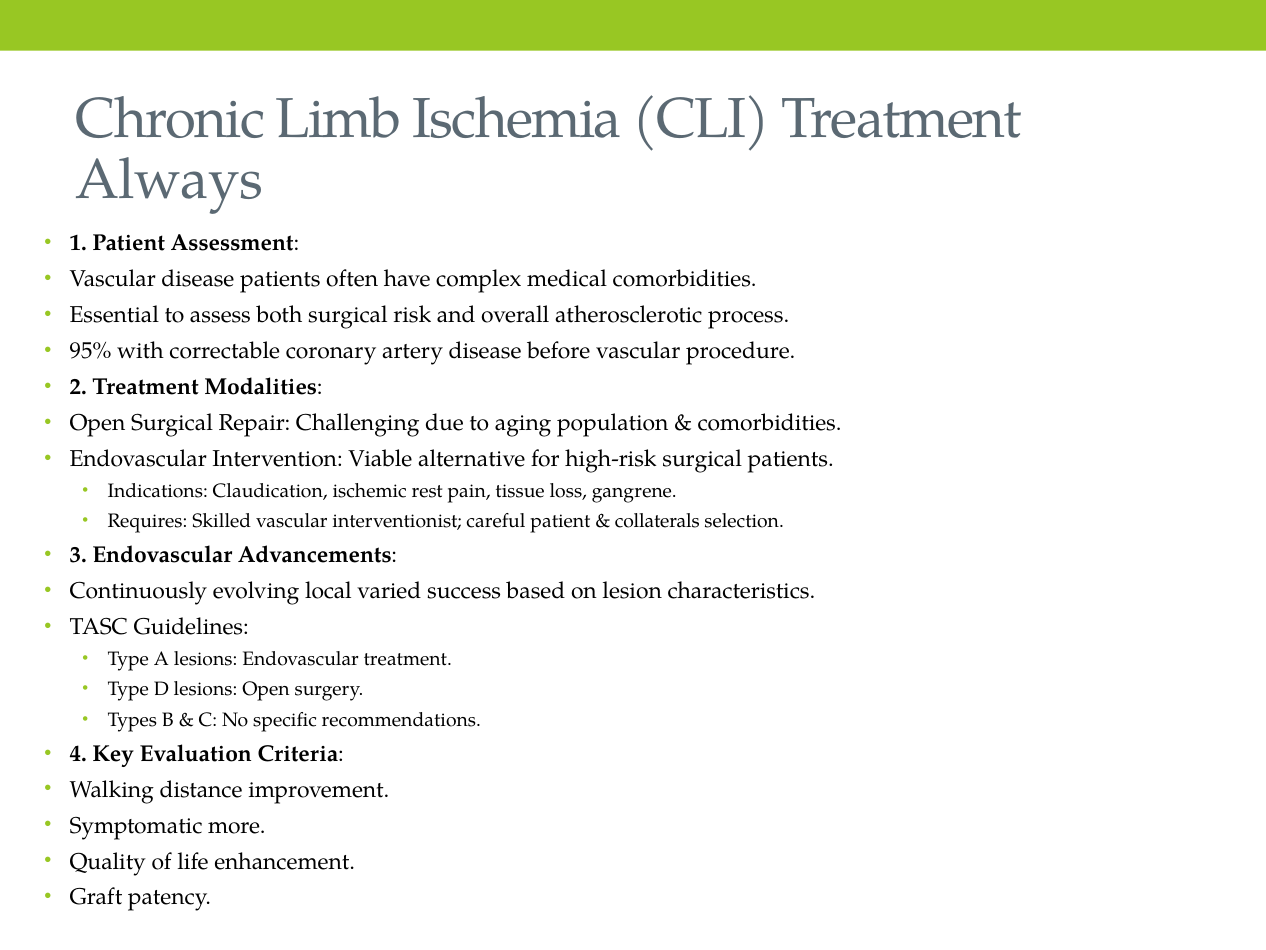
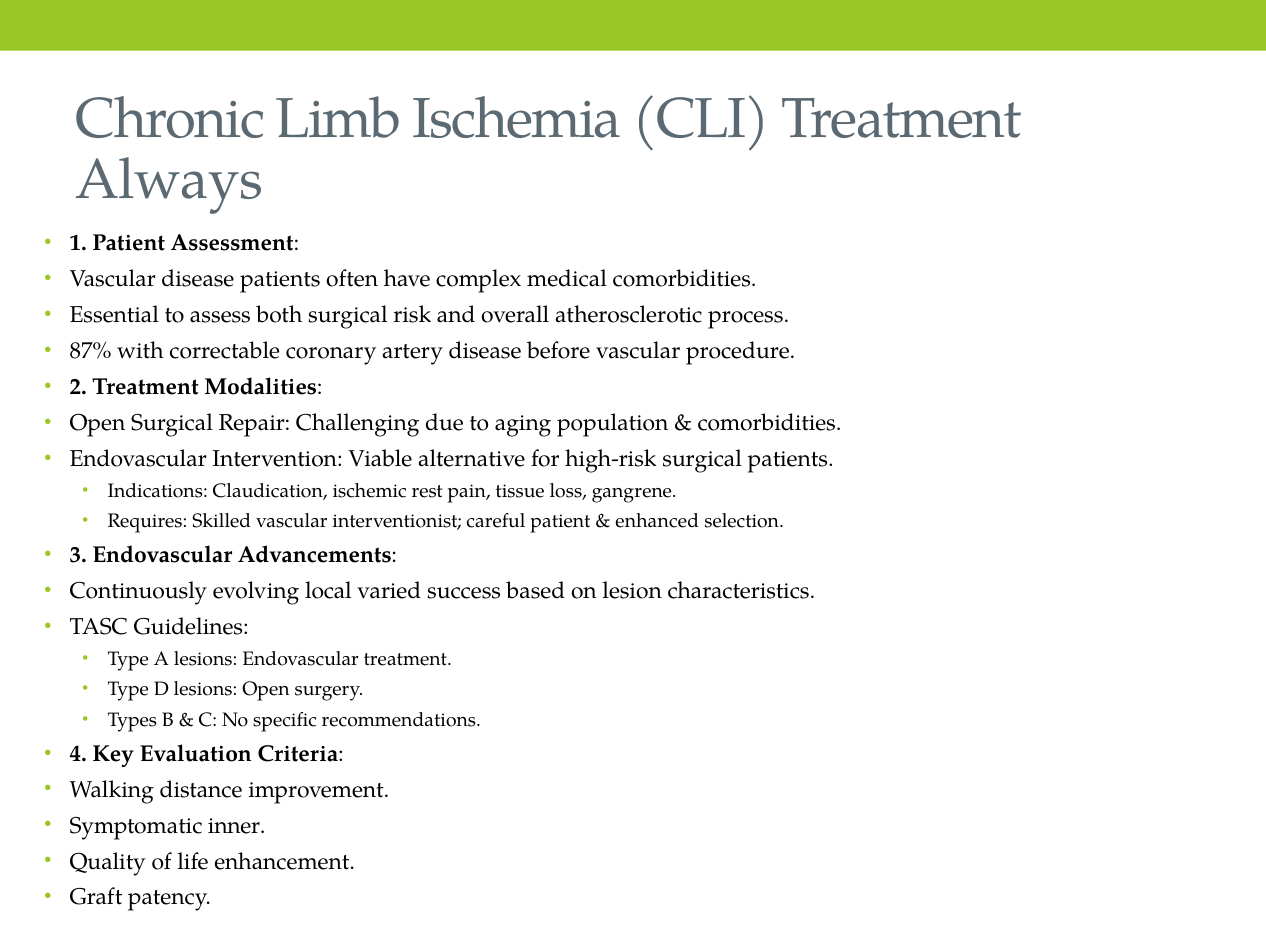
95%: 95% -> 87%
collaterals: collaterals -> enhanced
more: more -> inner
